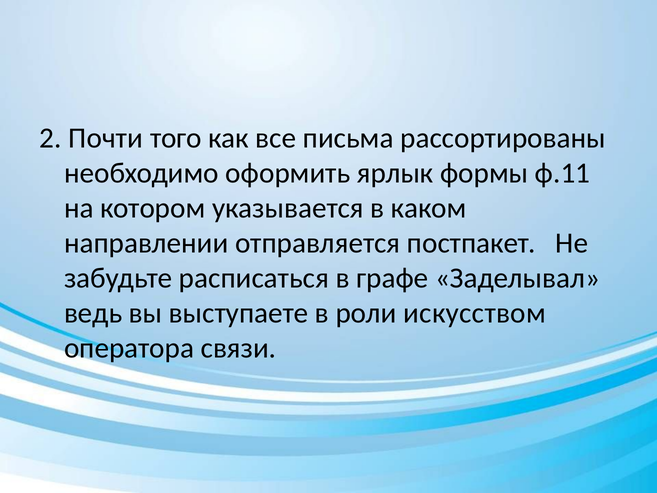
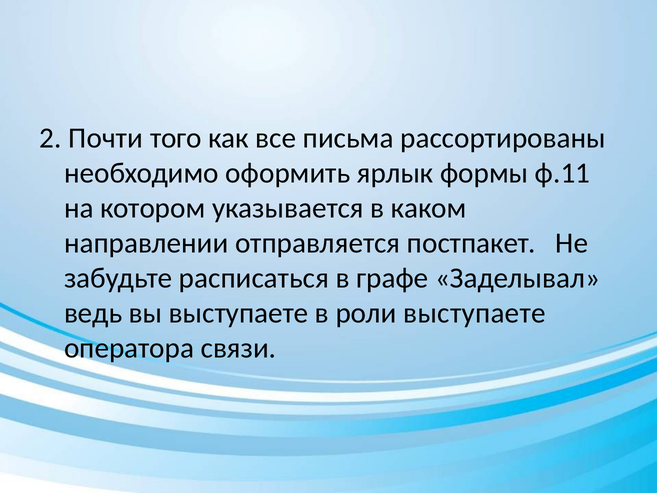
роли искусством: искусством -> выступаете
